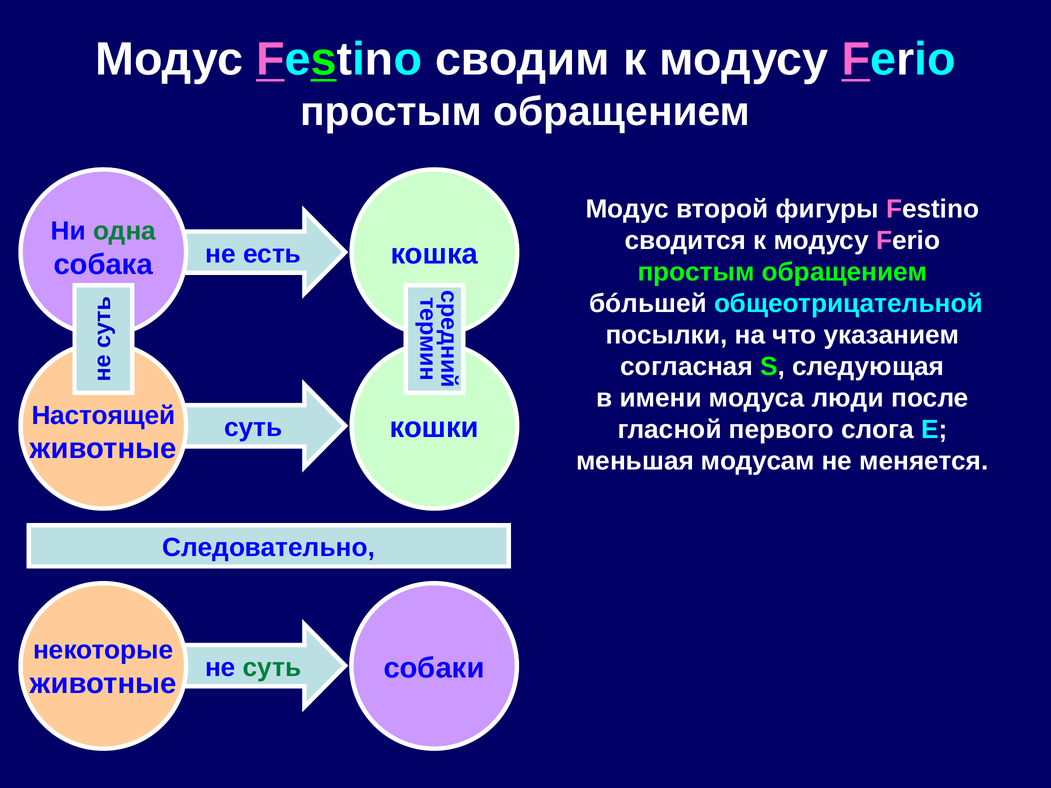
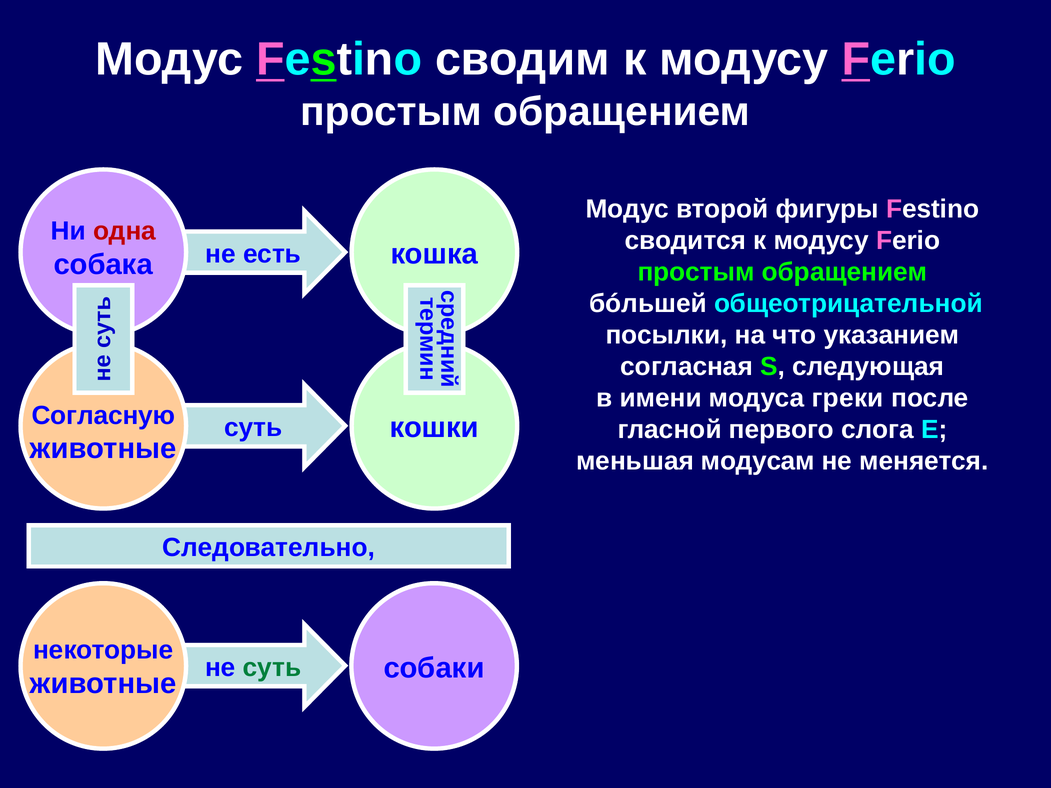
одна colour: green -> red
люди: люди -> греки
Настоящей: Настоящей -> Согласную
